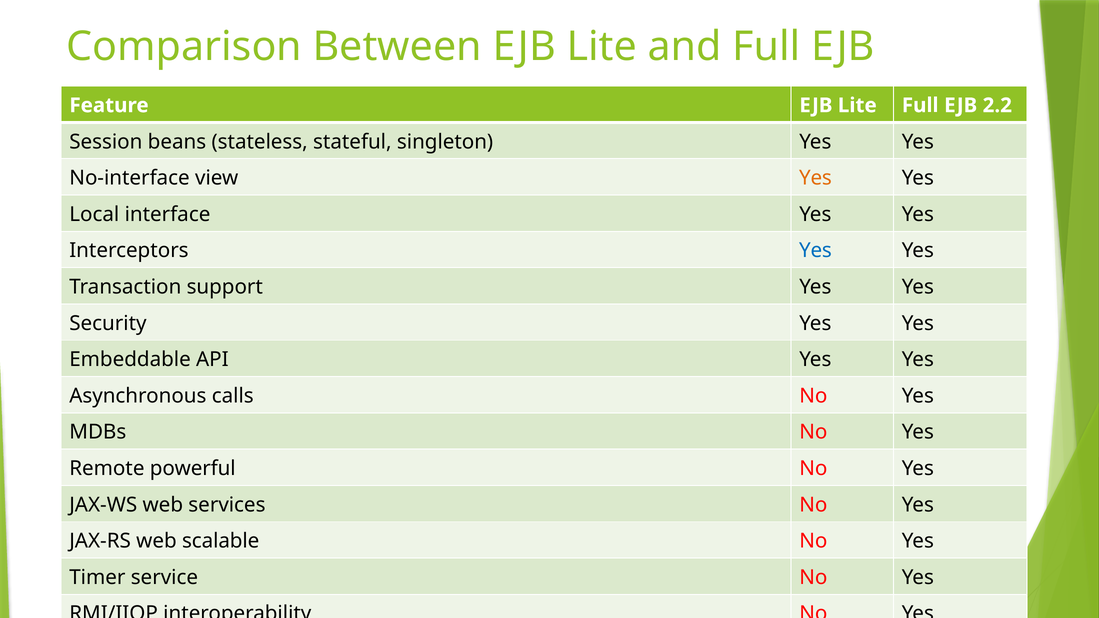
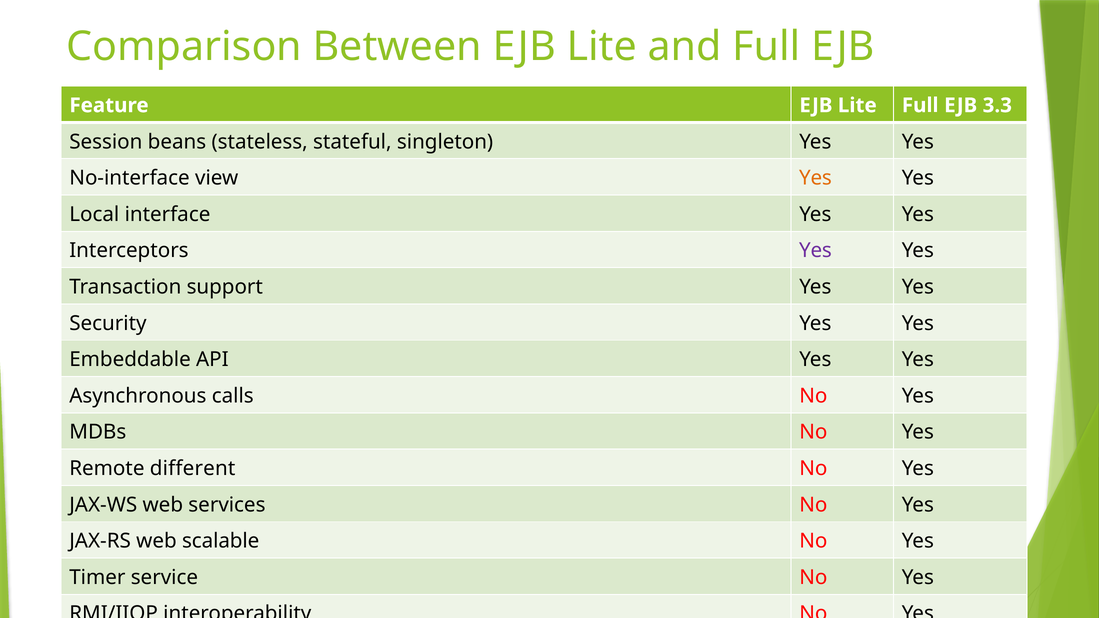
2.2: 2.2 -> 3.3
Yes at (815, 251) colour: blue -> purple
powerful: powerful -> different
